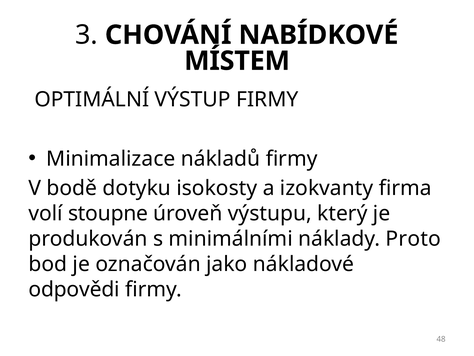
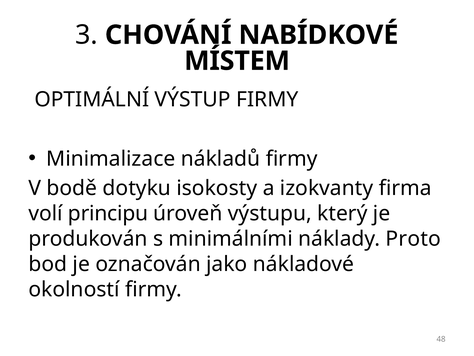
stoupne: stoupne -> principu
odpovědi: odpovědi -> okolností
